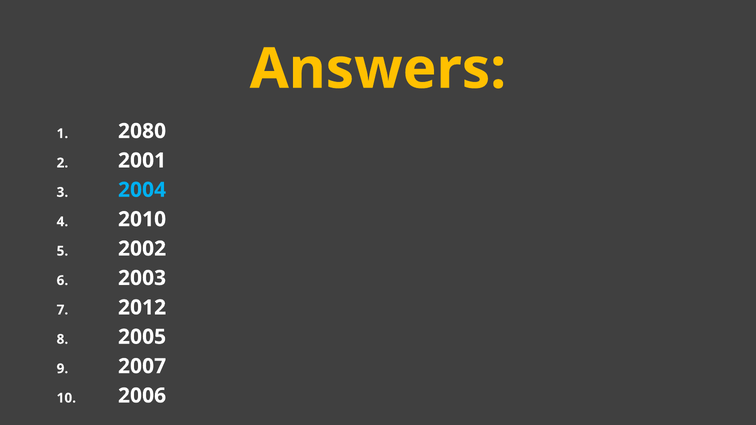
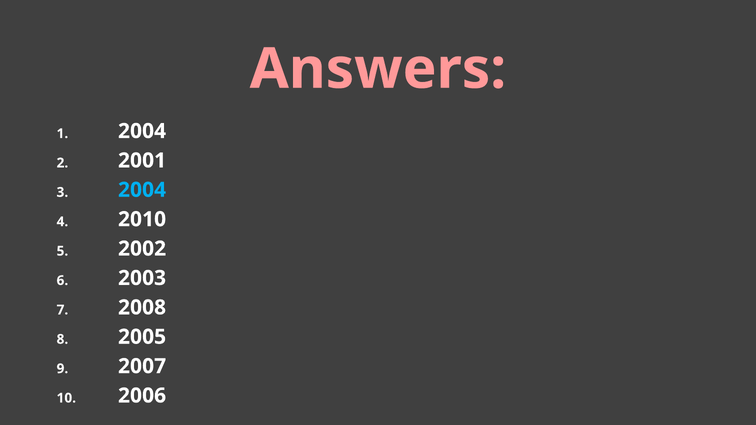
Answers colour: yellow -> pink
2080 at (142, 131): 2080 -> 2004
2012: 2012 -> 2008
